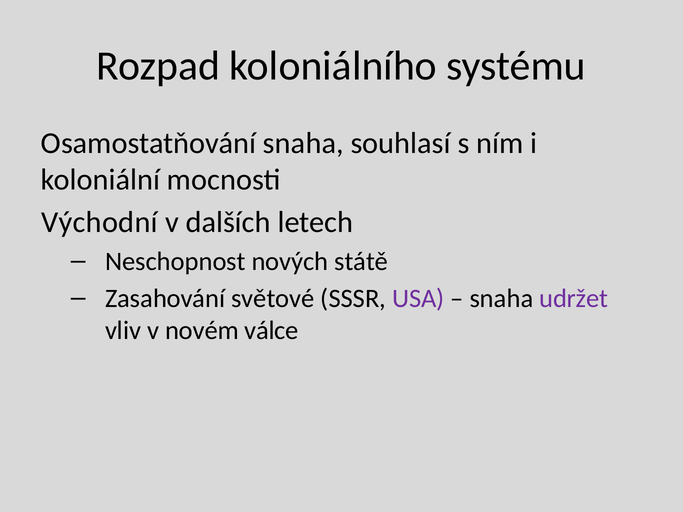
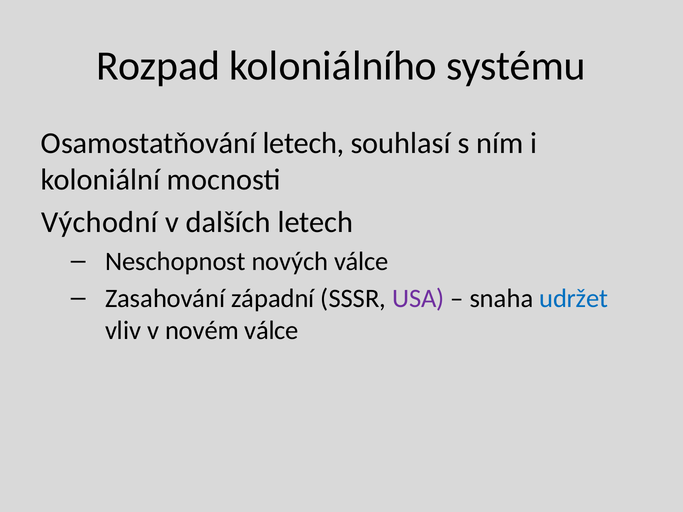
Osamostatňování snaha: snaha -> letech
nových státě: státě -> válce
světové: světové -> západní
udržet colour: purple -> blue
